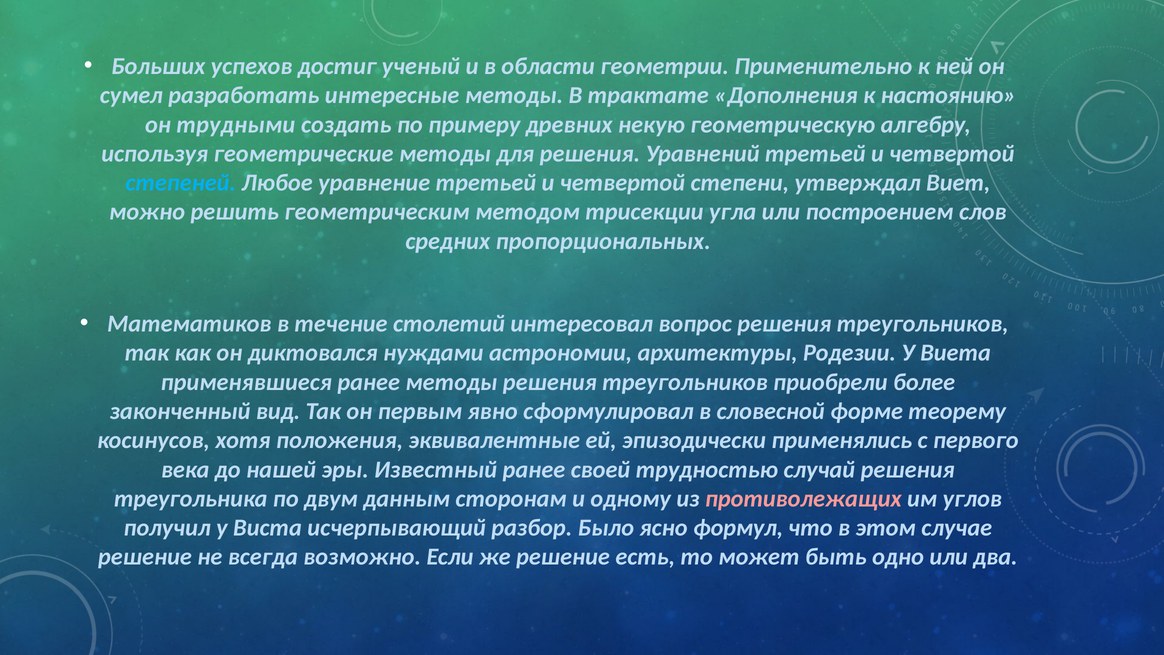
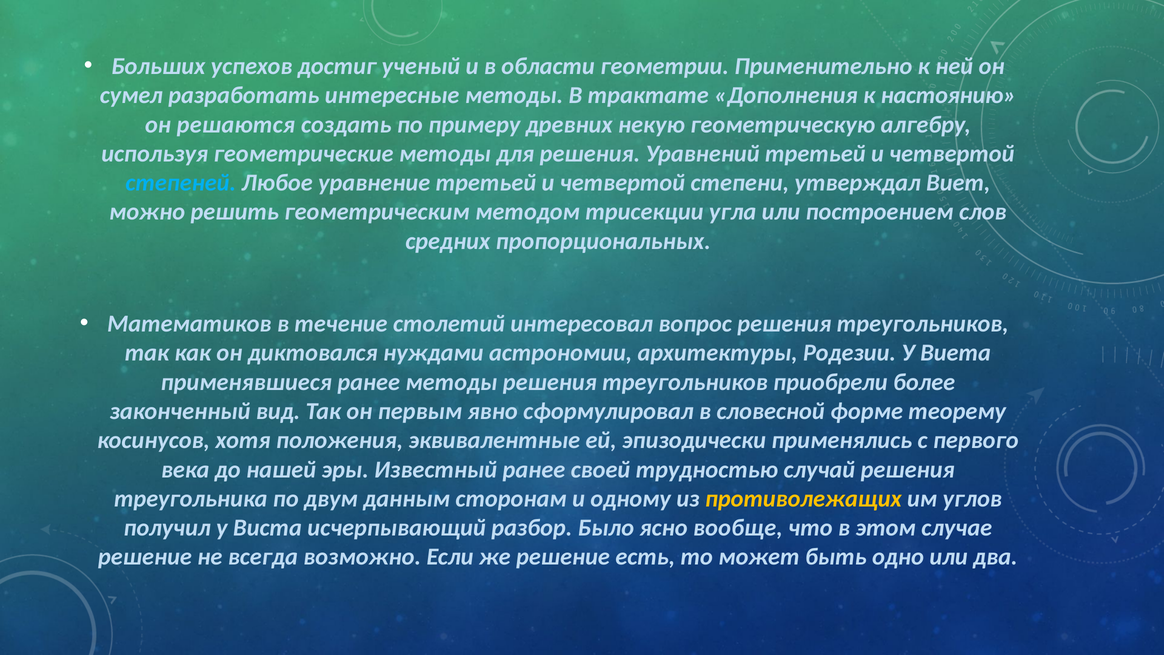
трудными: трудными -> решаются
противолежащих colour: pink -> yellow
формул: формул -> вообще
